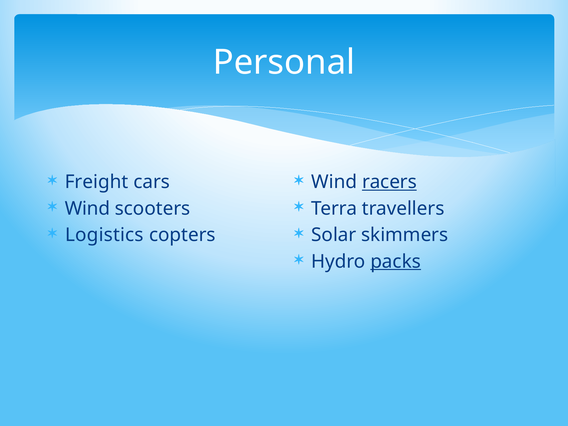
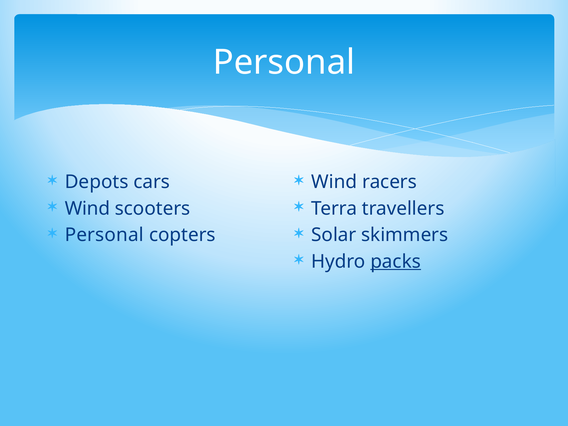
Freight: Freight -> Depots
racers underline: present -> none
Logistics at (104, 235): Logistics -> Personal
